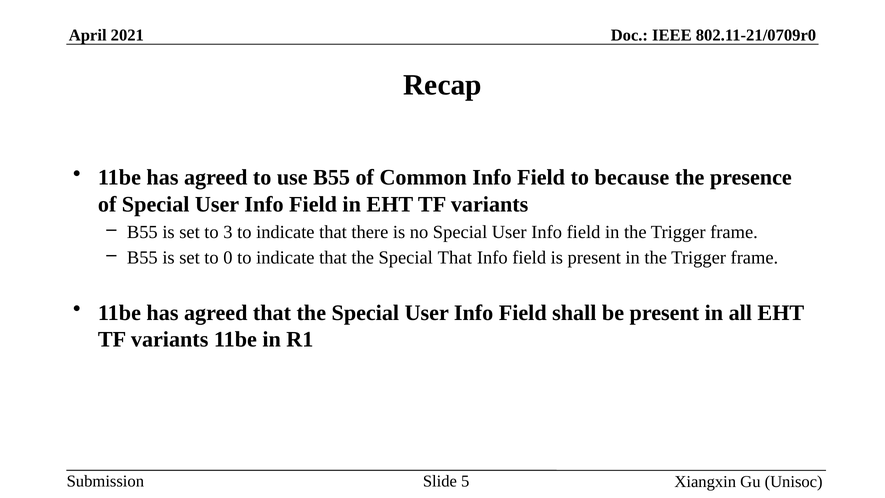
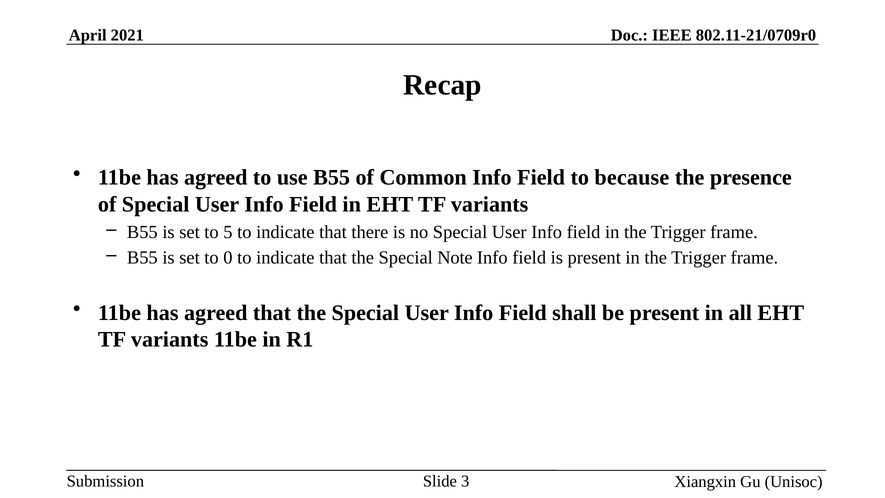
3: 3 -> 5
Special That: That -> Note
5: 5 -> 3
